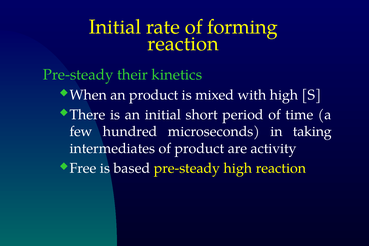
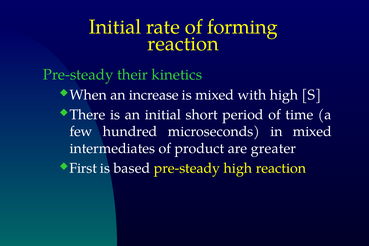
an product: product -> increase
in taking: taking -> mixed
activity: activity -> greater
Free: Free -> First
